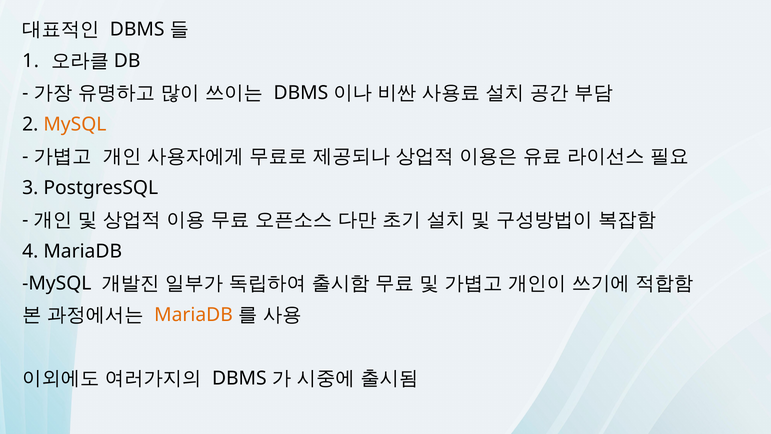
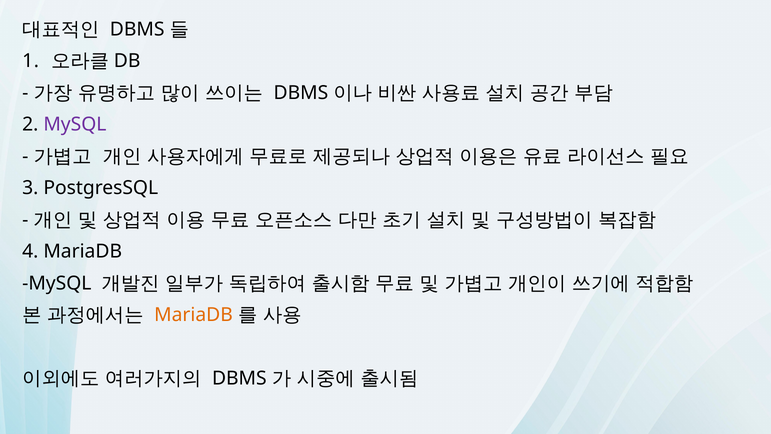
MySQL at (75, 124) colour: orange -> purple
